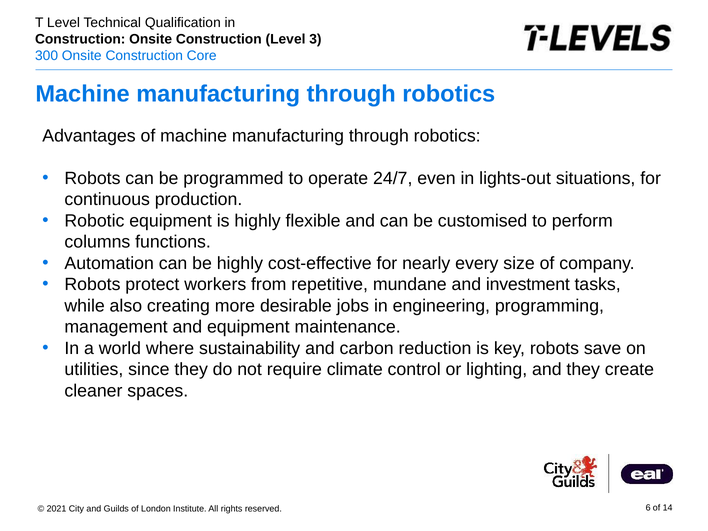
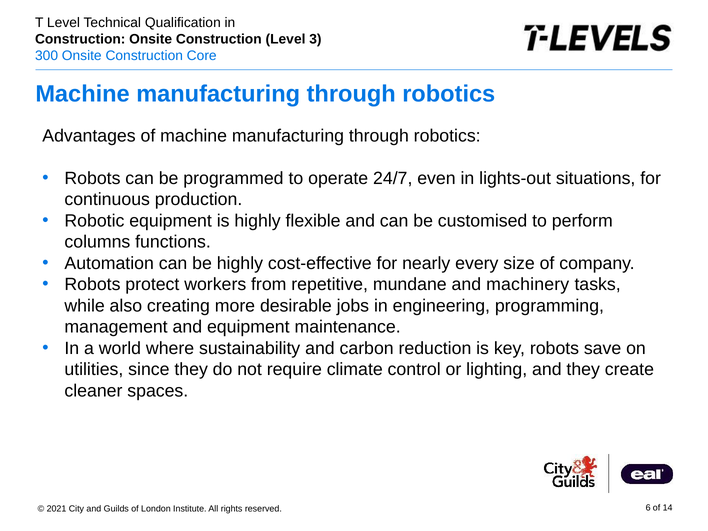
investment: investment -> machinery
